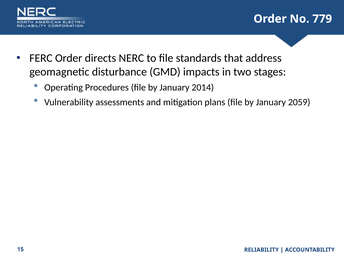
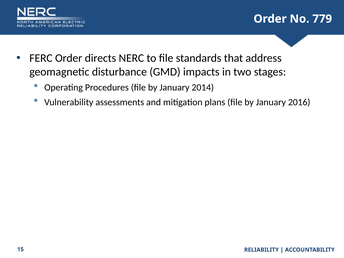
2059: 2059 -> 2016
